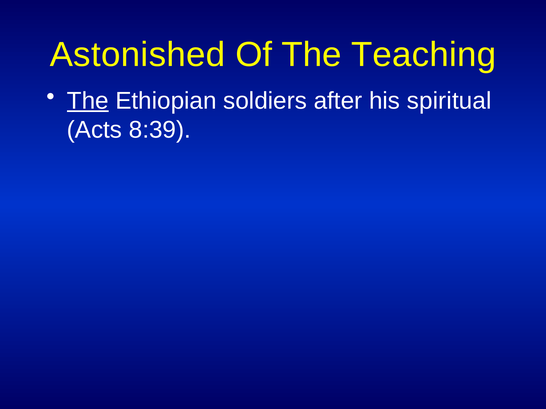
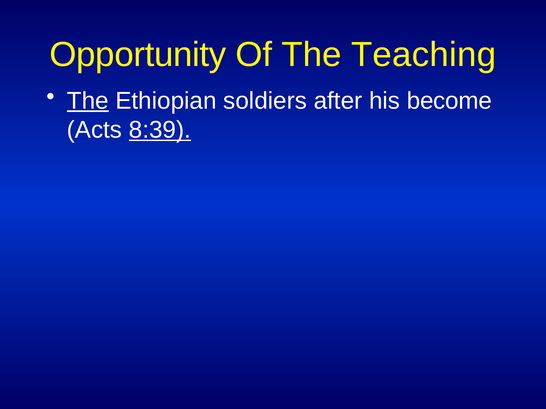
Astonished: Astonished -> Opportunity
spiritual: spiritual -> become
8:39 underline: none -> present
